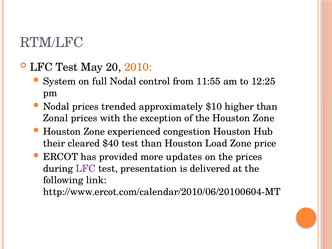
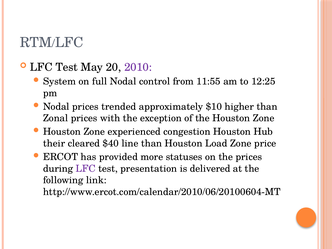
2010 colour: orange -> purple
$40 test: test -> line
updates: updates -> statuses
